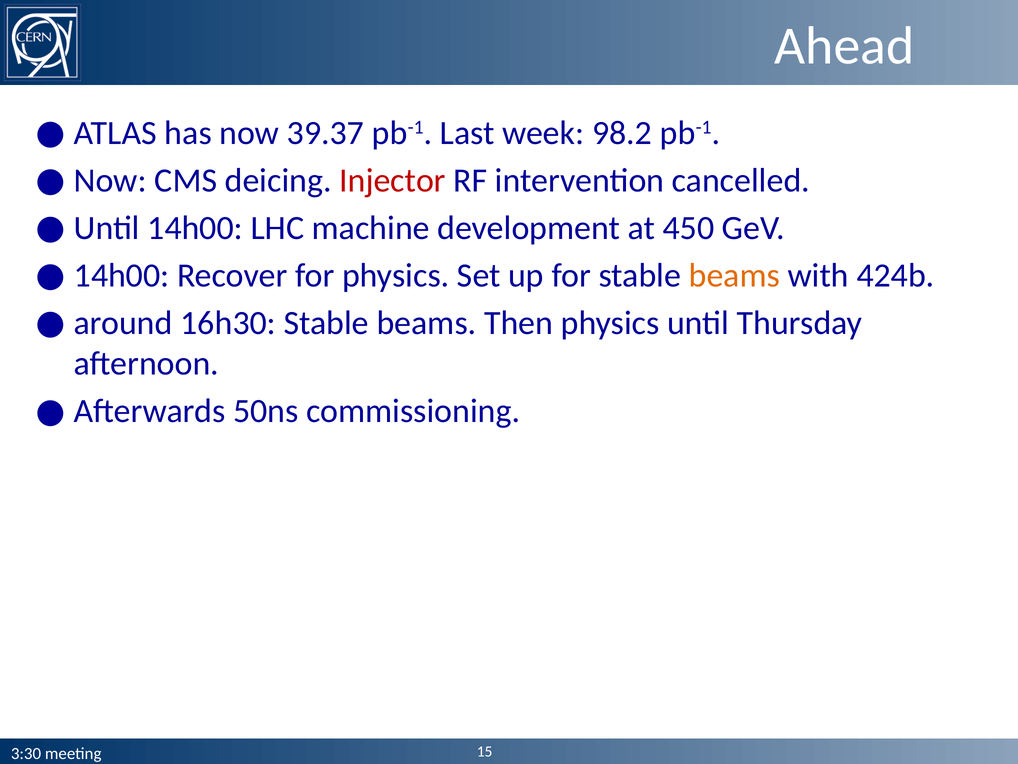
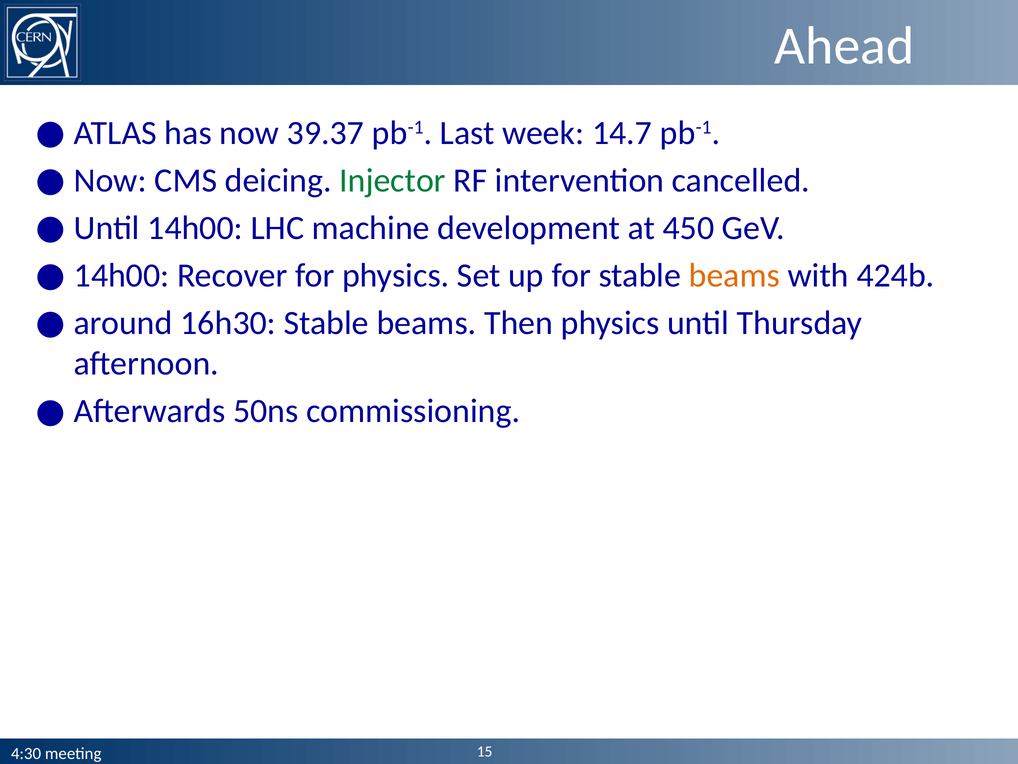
98.2: 98.2 -> 14.7
Injector colour: red -> green
3:30: 3:30 -> 4:30
